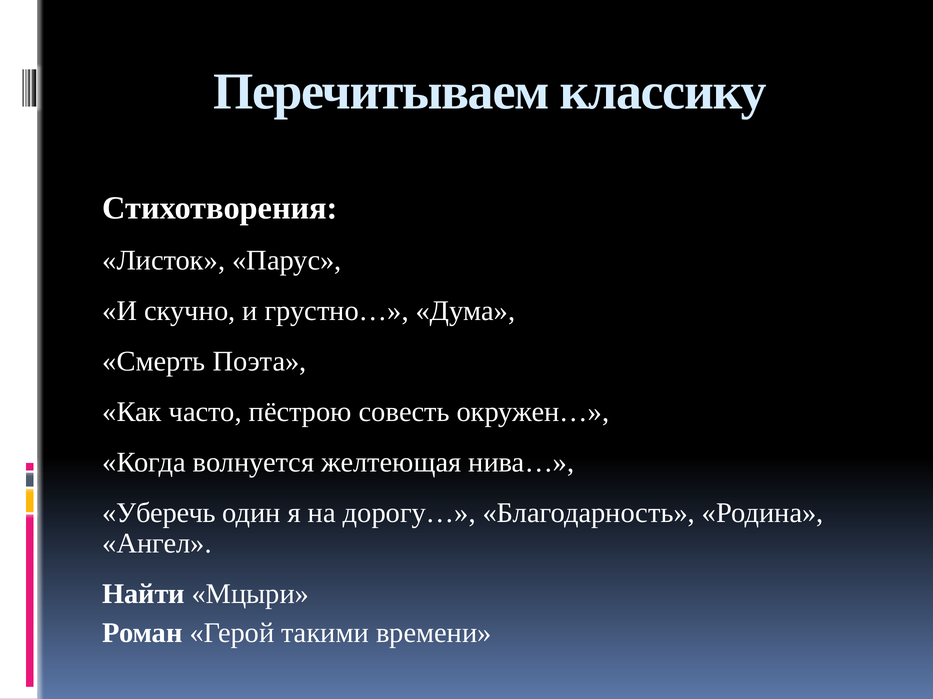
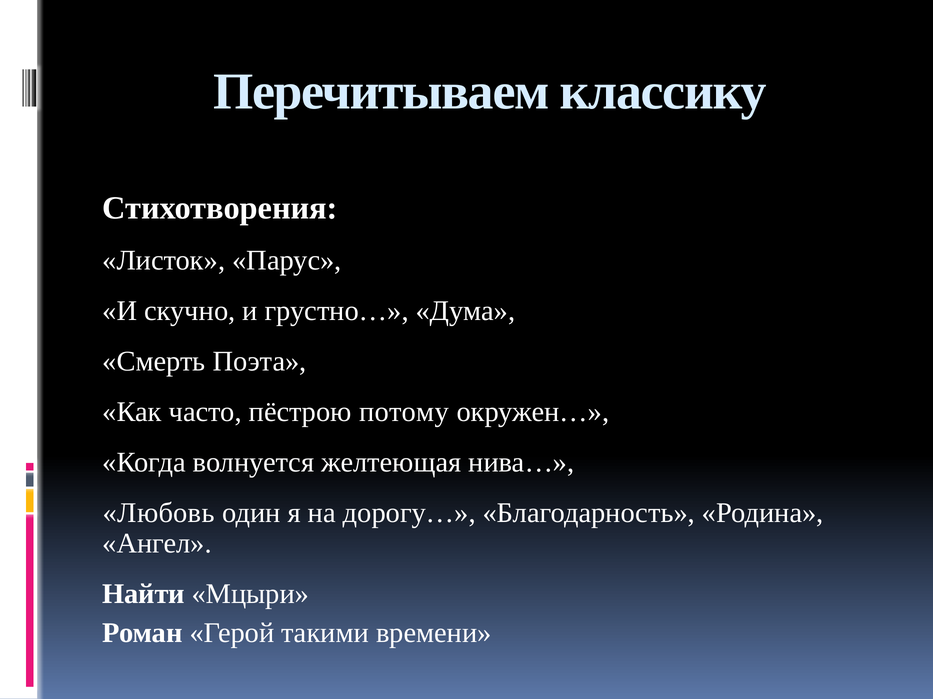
совесть: совесть -> потому
Уберечь: Уберечь -> Любовь
